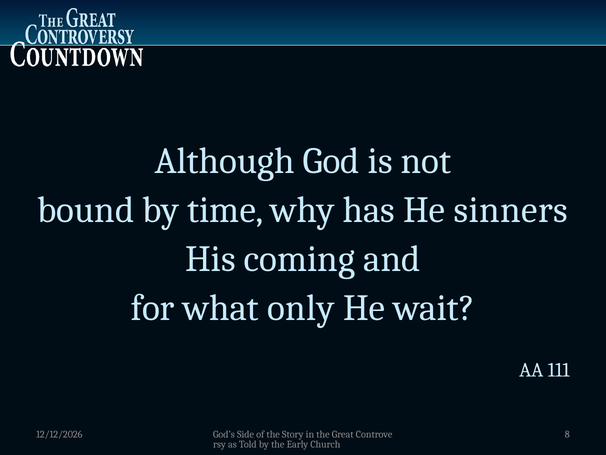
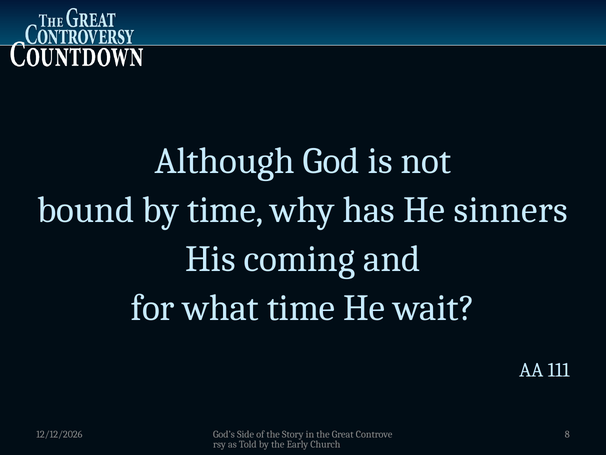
what only: only -> time
